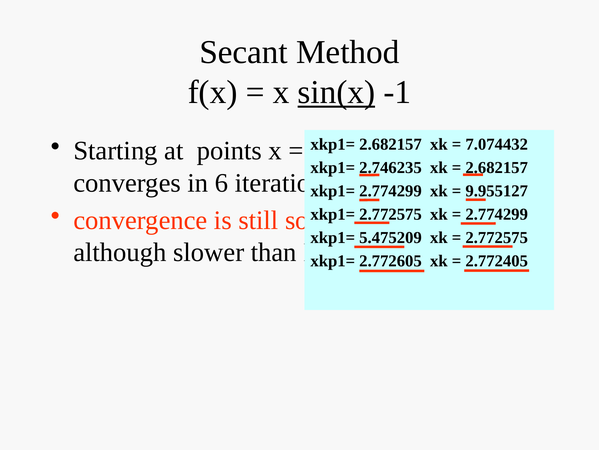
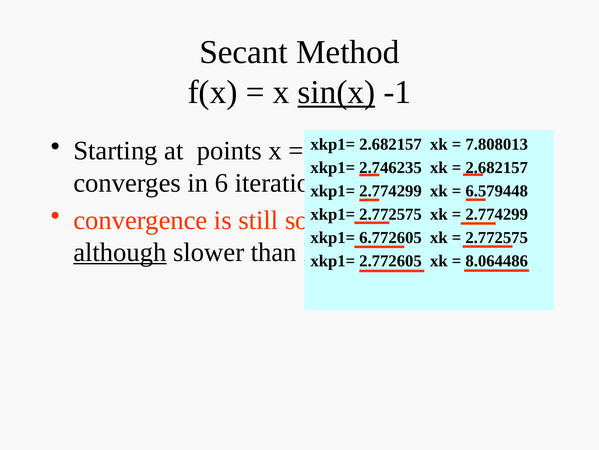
7.074432: 7.074432 -> 7.808013
9.955127: 9.955127 -> 6.579448
5.475209: 5.475209 -> 6.772605
although underline: none -> present
2.772405: 2.772405 -> 8.064486
